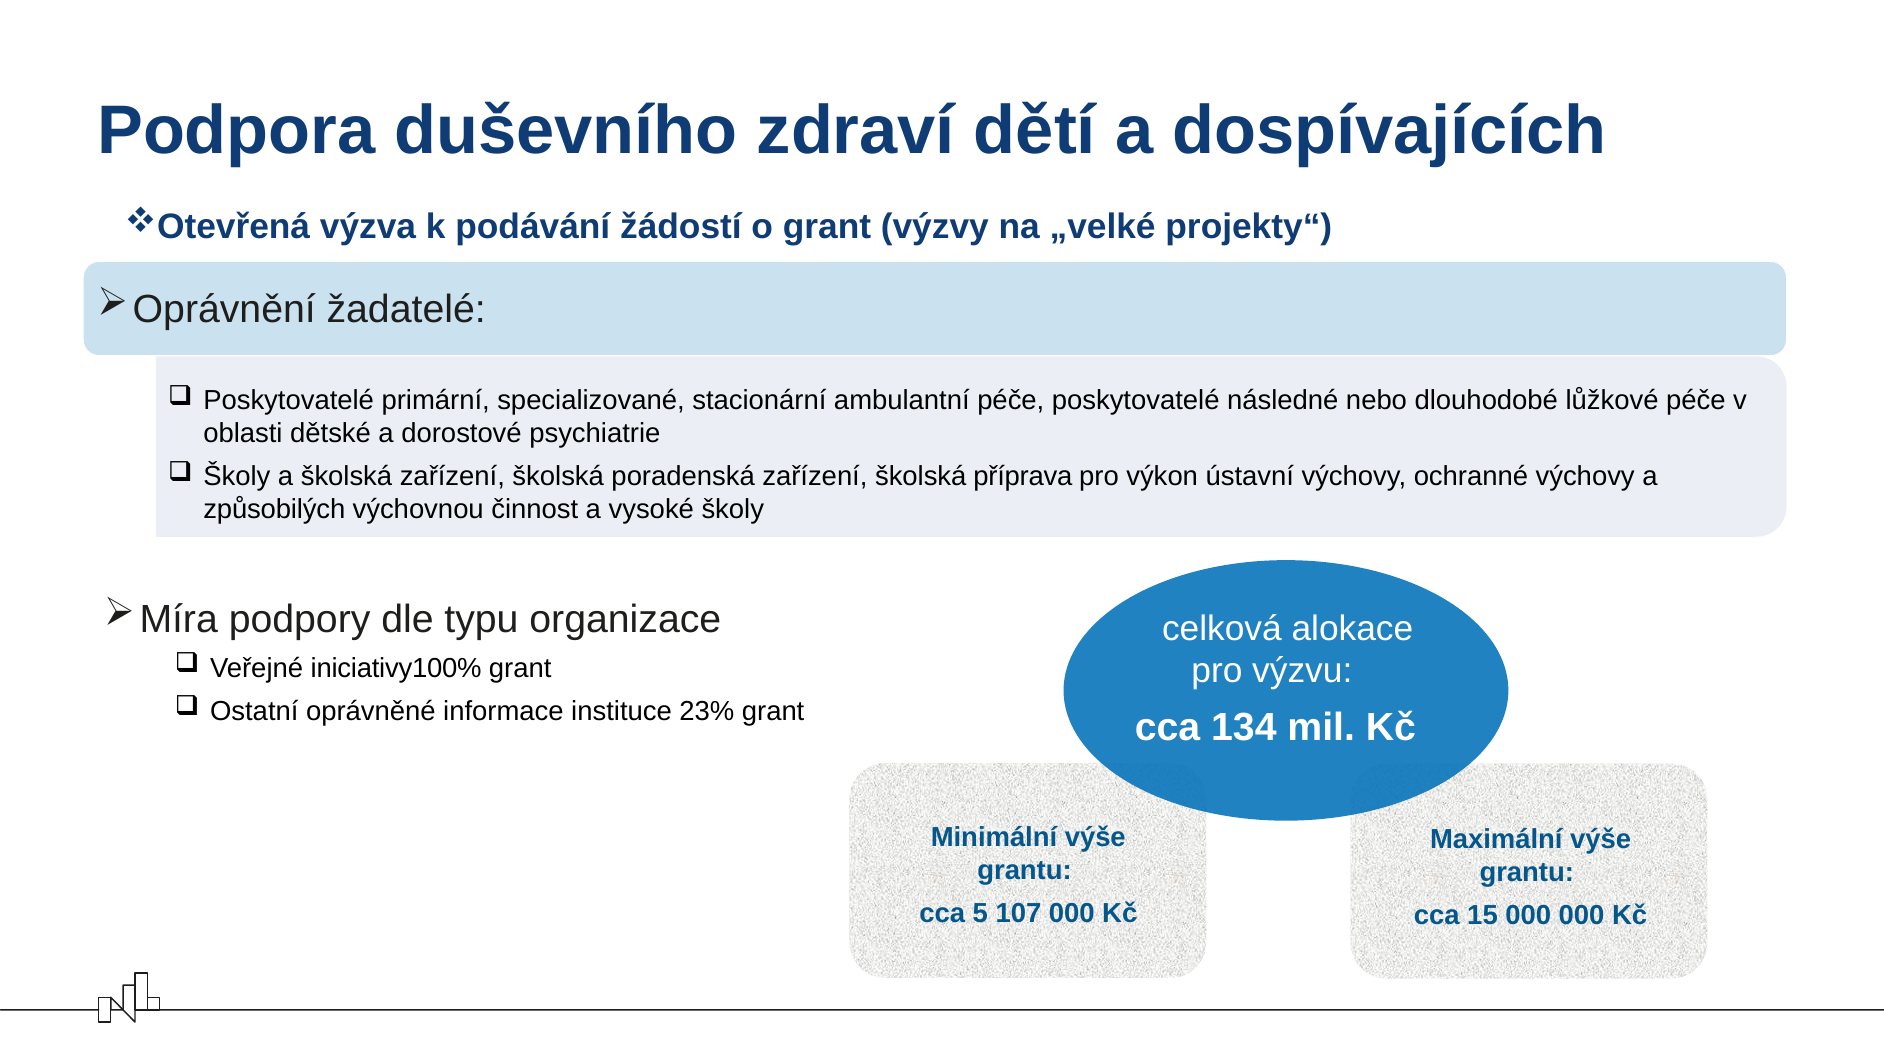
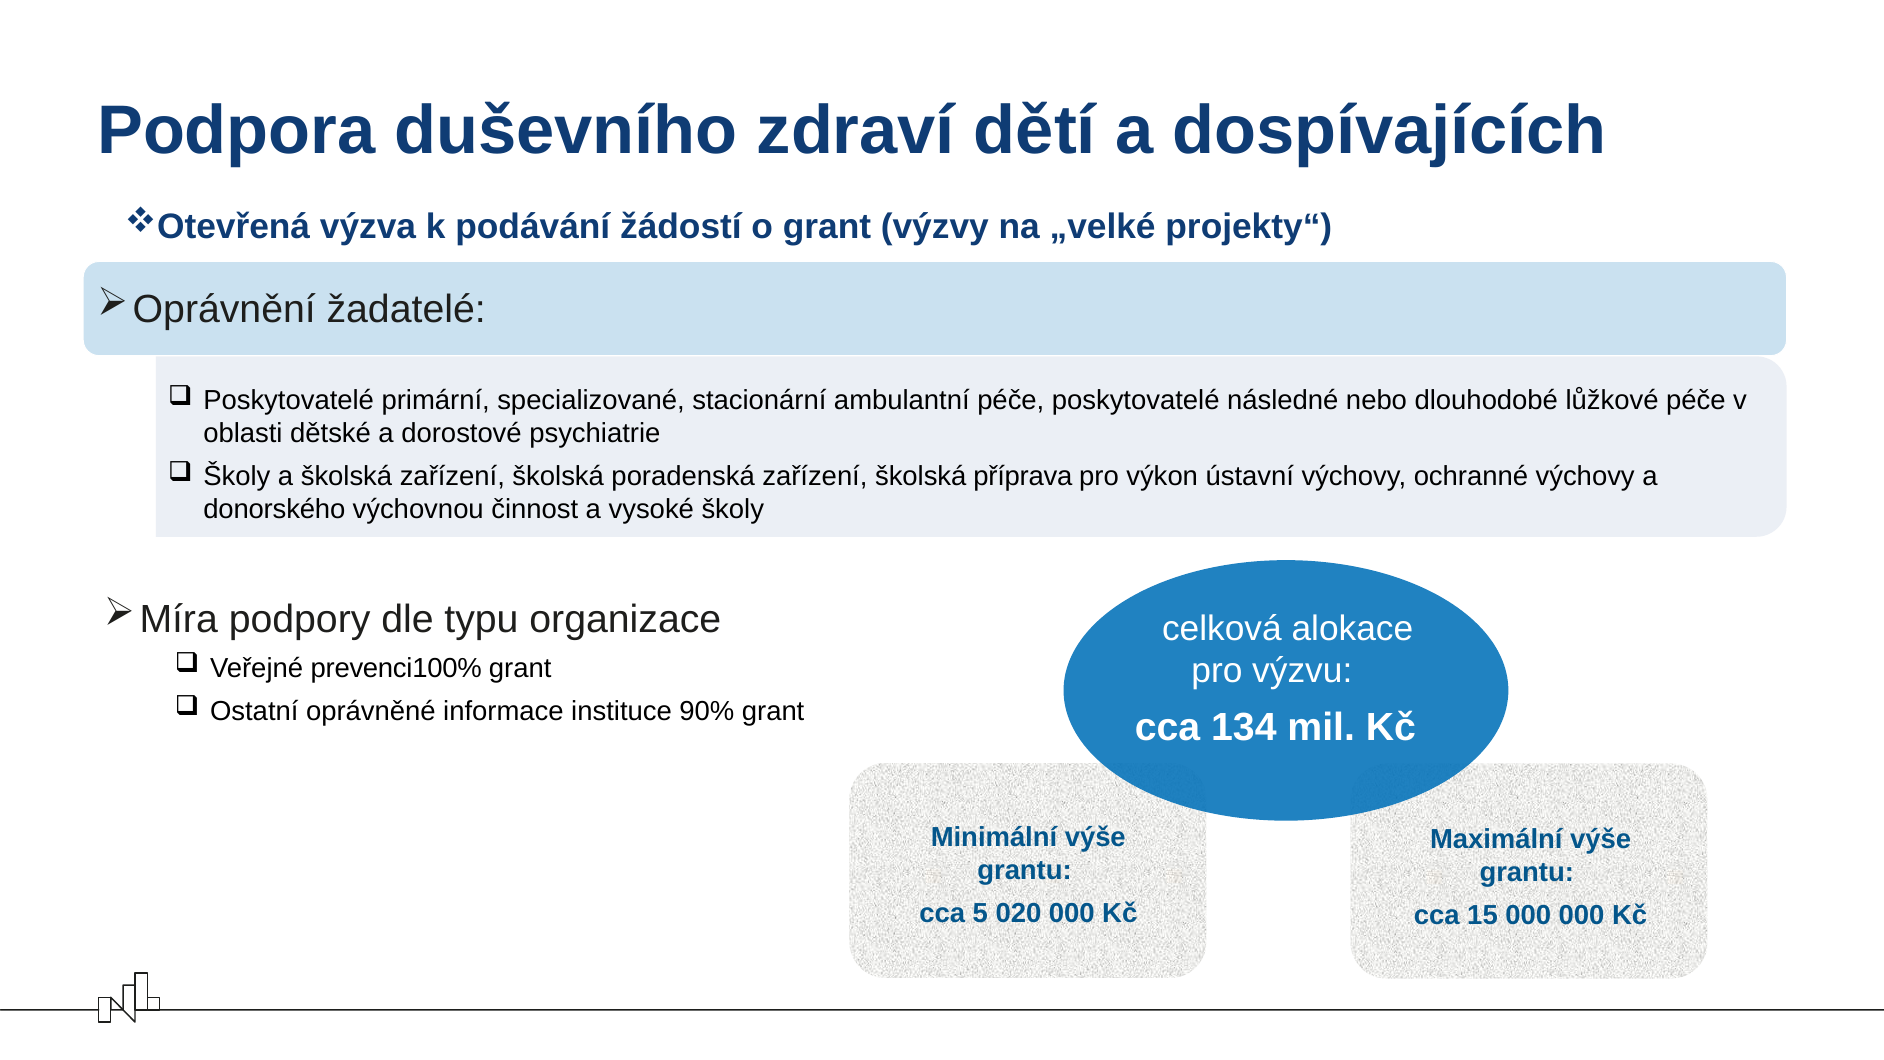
způsobilých: způsobilých -> donorského
iniciativy100%: iniciativy100% -> prevenci100%
23%: 23% -> 90%
107: 107 -> 020
